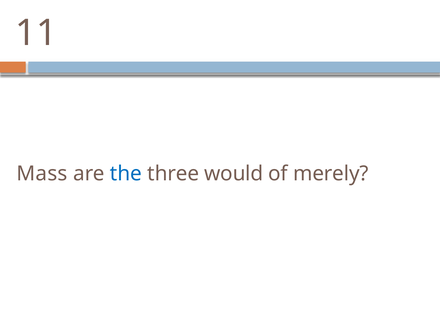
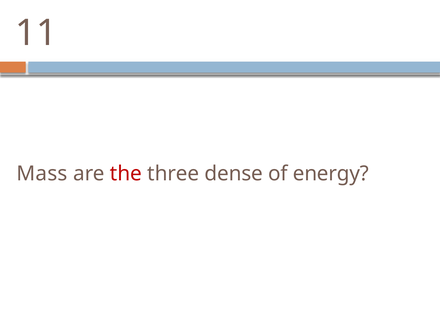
the colour: blue -> red
would: would -> dense
merely: merely -> energy
